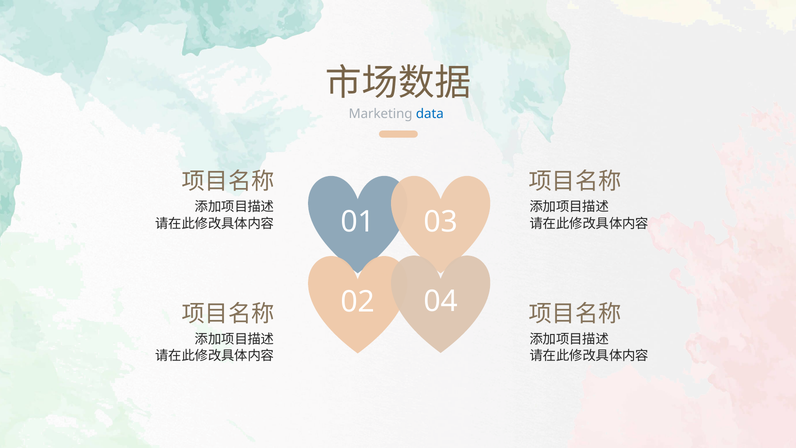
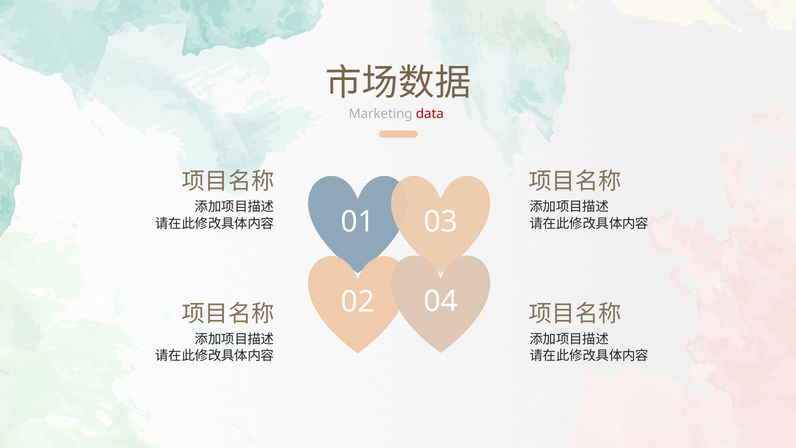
data colour: blue -> red
